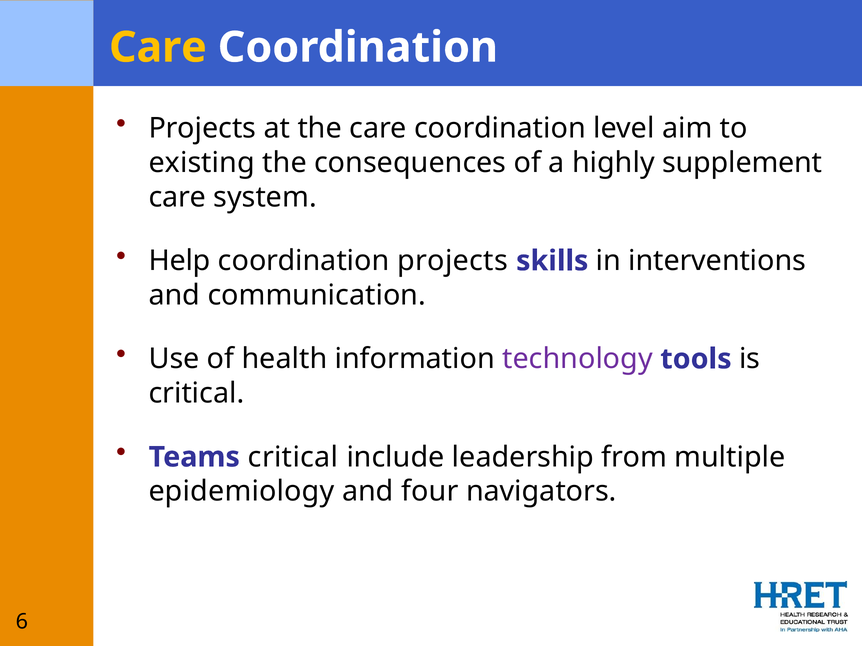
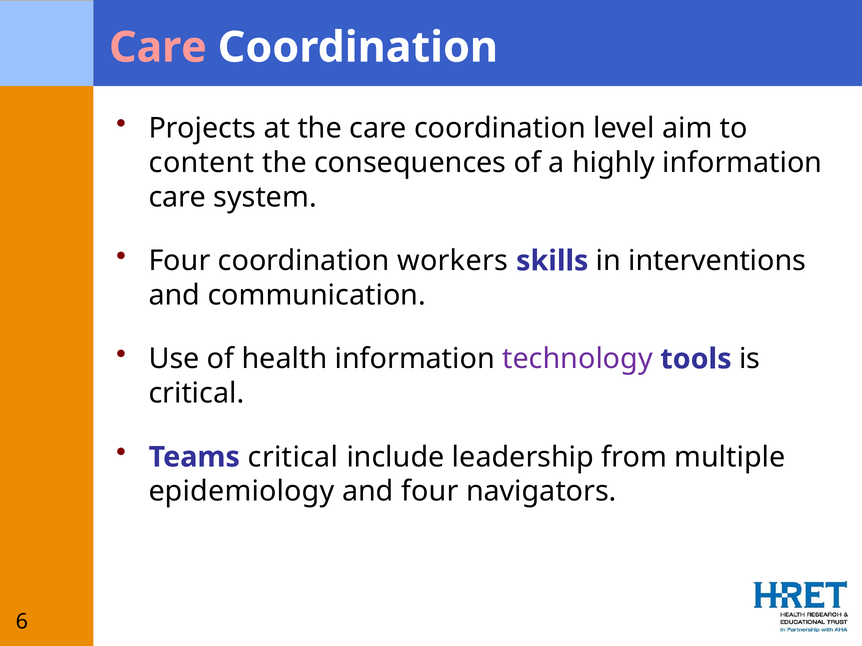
Care at (158, 47) colour: yellow -> pink
existing: existing -> content
highly supplement: supplement -> information
Help at (180, 261): Help -> Four
coordination projects: projects -> workers
